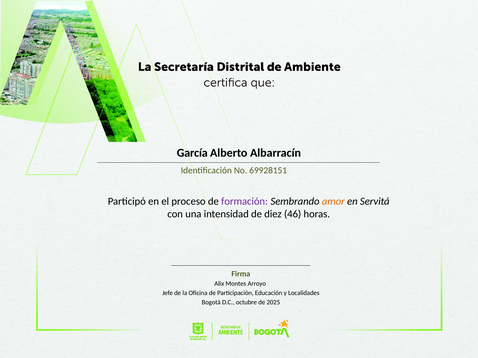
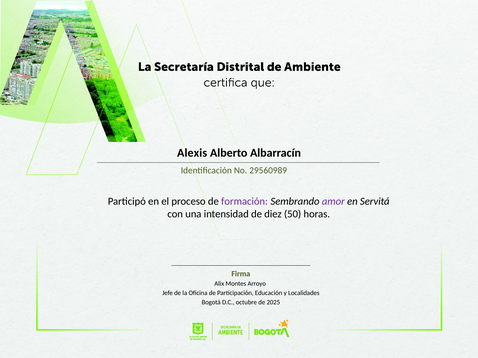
García: García -> Alexis
69928151: 69928151 -> 29560989
amor colour: orange -> purple
46: 46 -> 50
